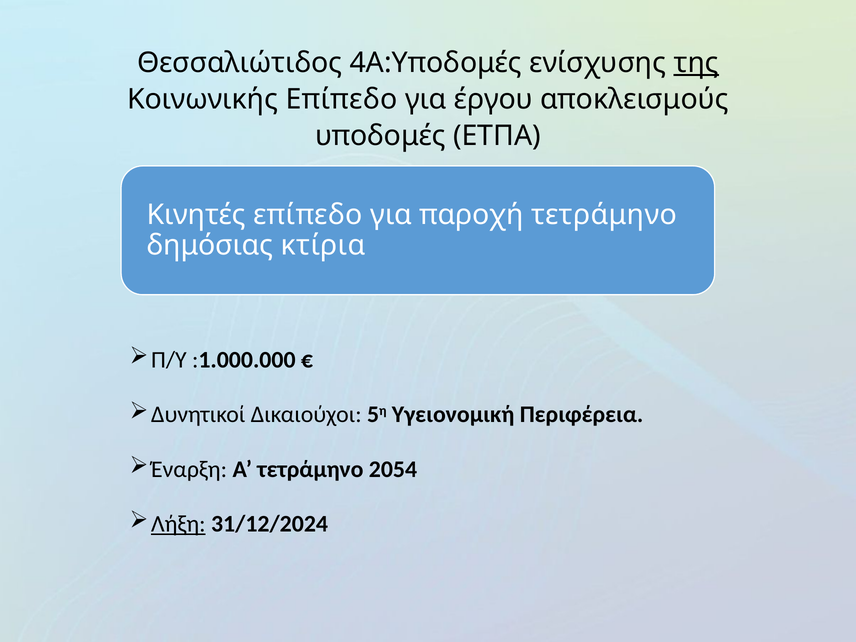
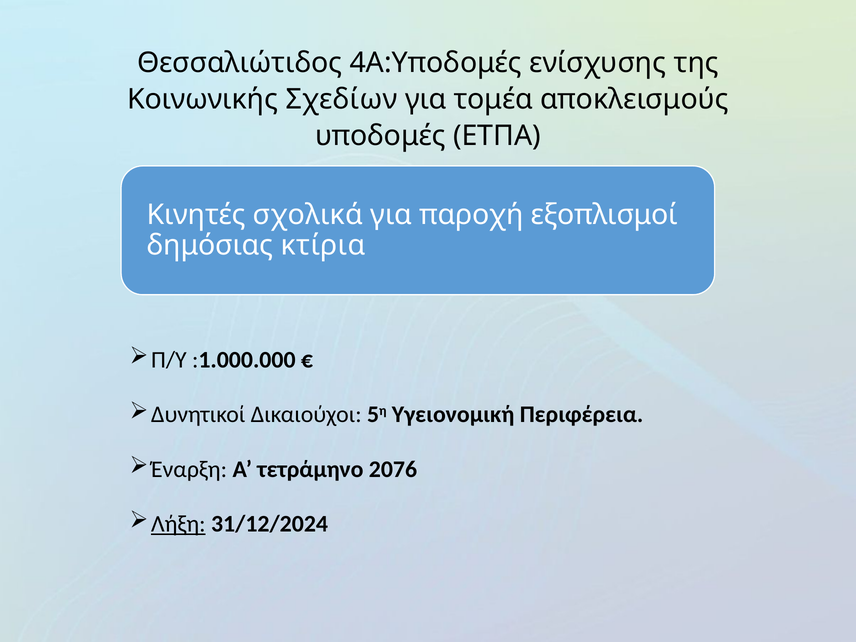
της underline: present -> none
Κοινωνικής Επίπεδο: Επίπεδο -> Σχεδίων
έργου: έργου -> τομέα
Κινητές επίπεδο: επίπεδο -> σχολικά
παροχή τετράμηνο: τετράμηνο -> εξοπλισμοί
2054: 2054 -> 2076
